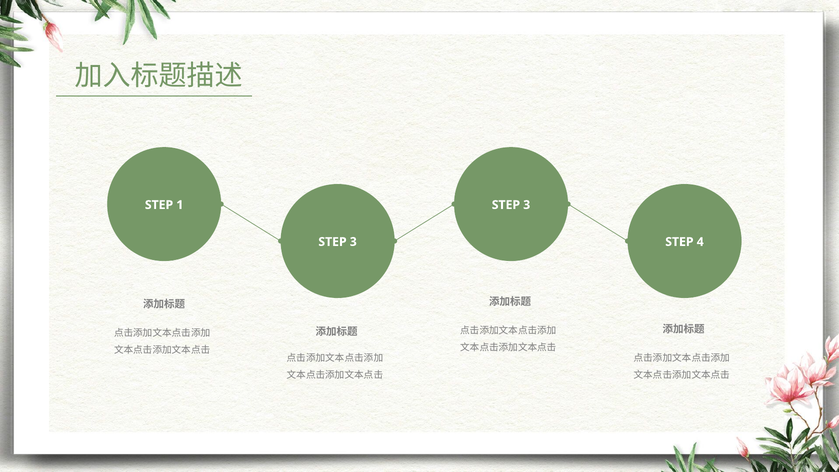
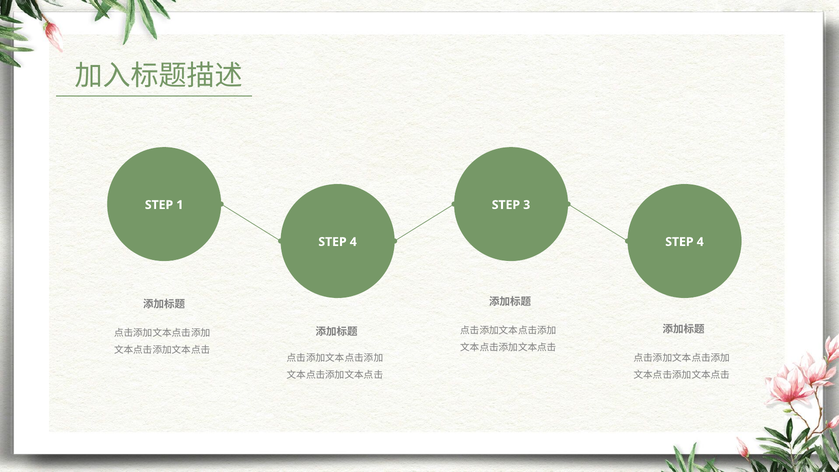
3 at (353, 242): 3 -> 4
